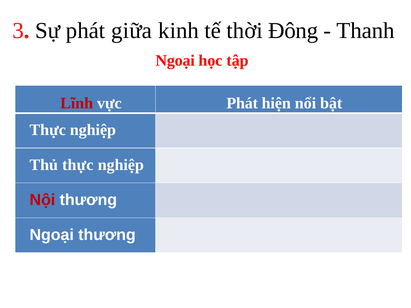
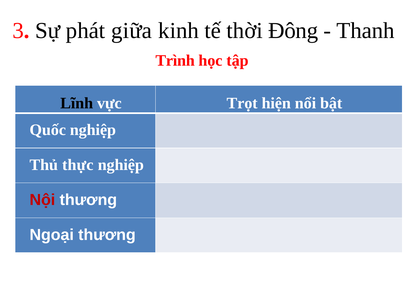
Ngoại at (175, 61): Ngoại -> Trình
Lĩnh colour: red -> black
vực Phát: Phát -> Trọt
Thực at (48, 130): Thực -> Quốc
